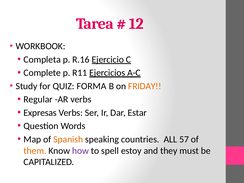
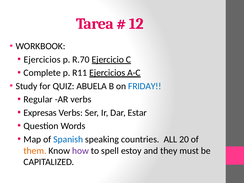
Completa at (42, 60): Completa -> Ejercicios
R.16: R.16 -> R.70
FORMA: FORMA -> ABUELA
FRIDAY colour: orange -> blue
Spanish colour: orange -> blue
57: 57 -> 20
